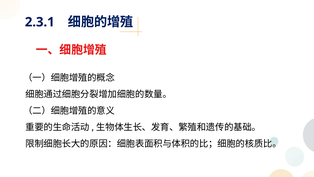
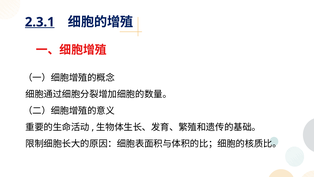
2.3.1 underline: none -> present
